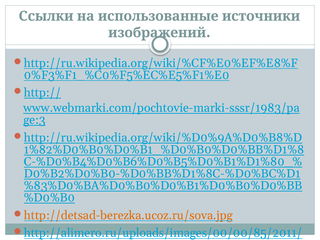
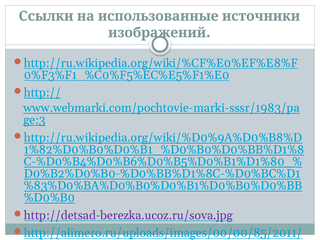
http://detsad-berezka.ucoz.ru/sova.jpg colour: orange -> purple
